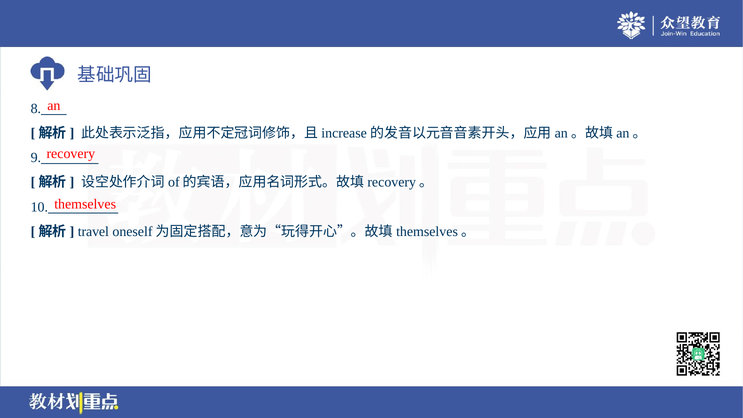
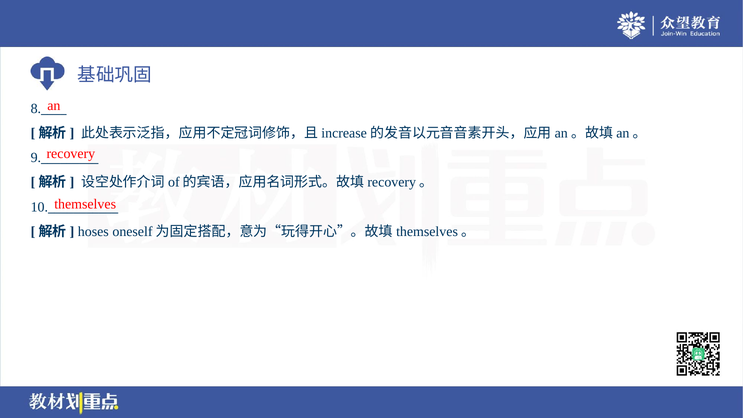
travel: travel -> hoses
